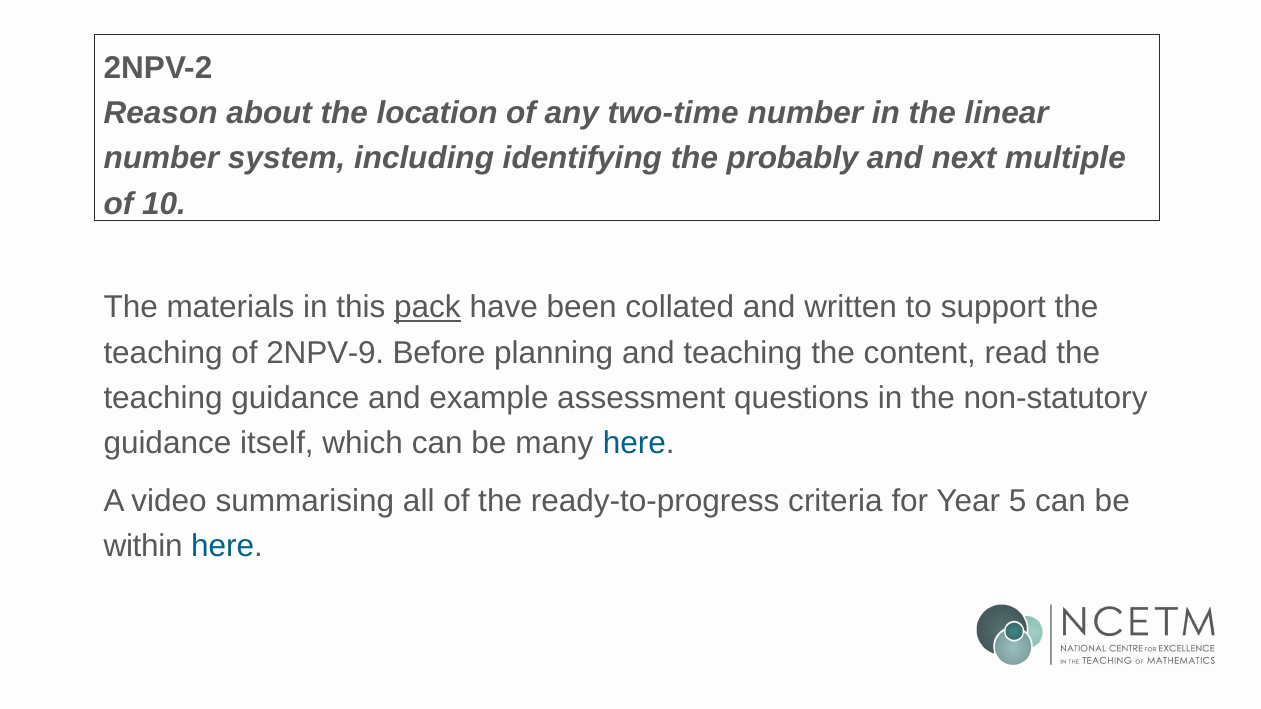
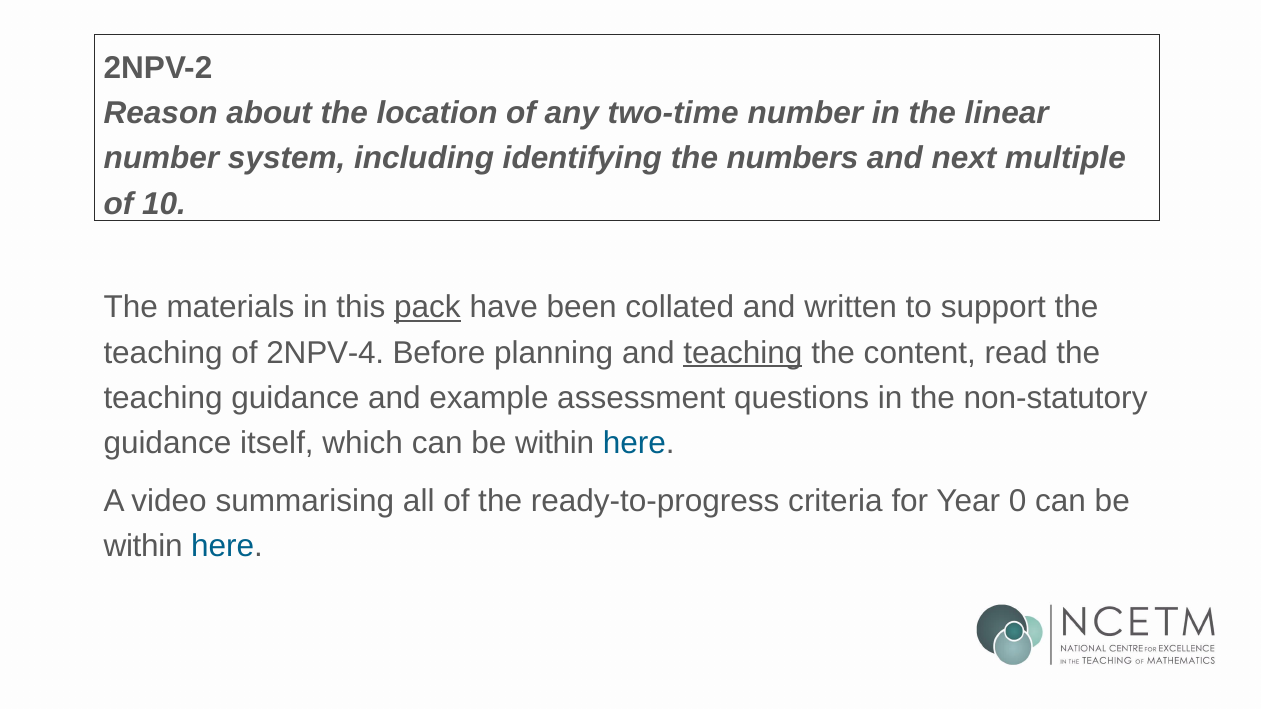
probably: probably -> numbers
2NPV-9: 2NPV-9 -> 2NPV-4
teaching at (743, 353) underline: none -> present
which can be many: many -> within
5: 5 -> 0
